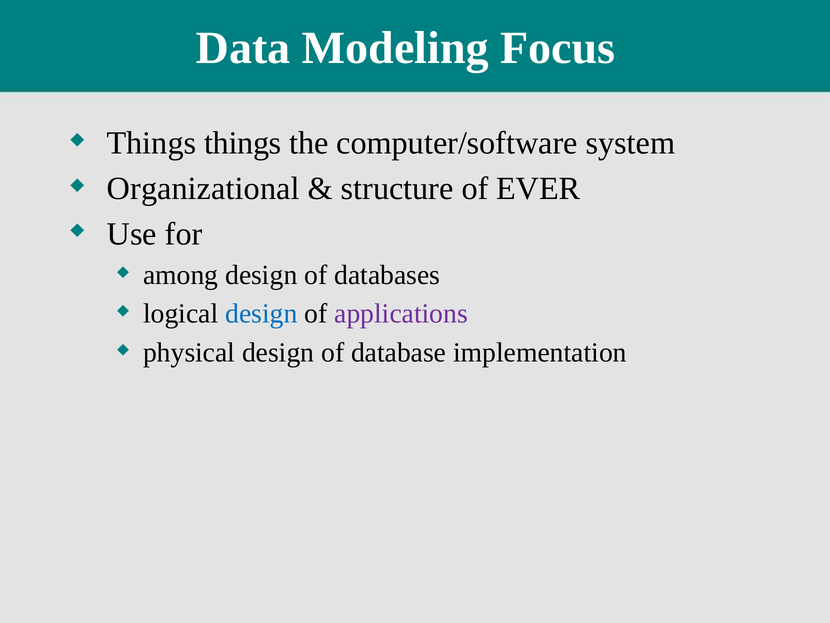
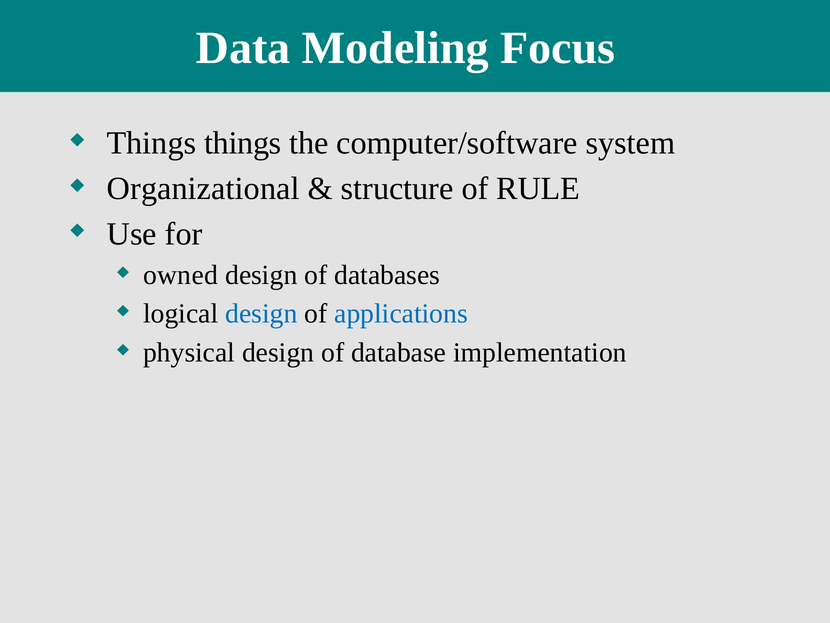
EVER: EVER -> RULE
among: among -> owned
applications colour: purple -> blue
